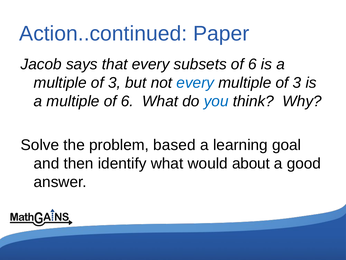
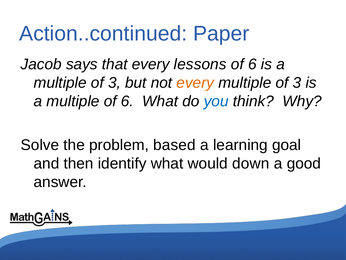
subsets: subsets -> lessons
every at (195, 83) colour: blue -> orange
about: about -> down
